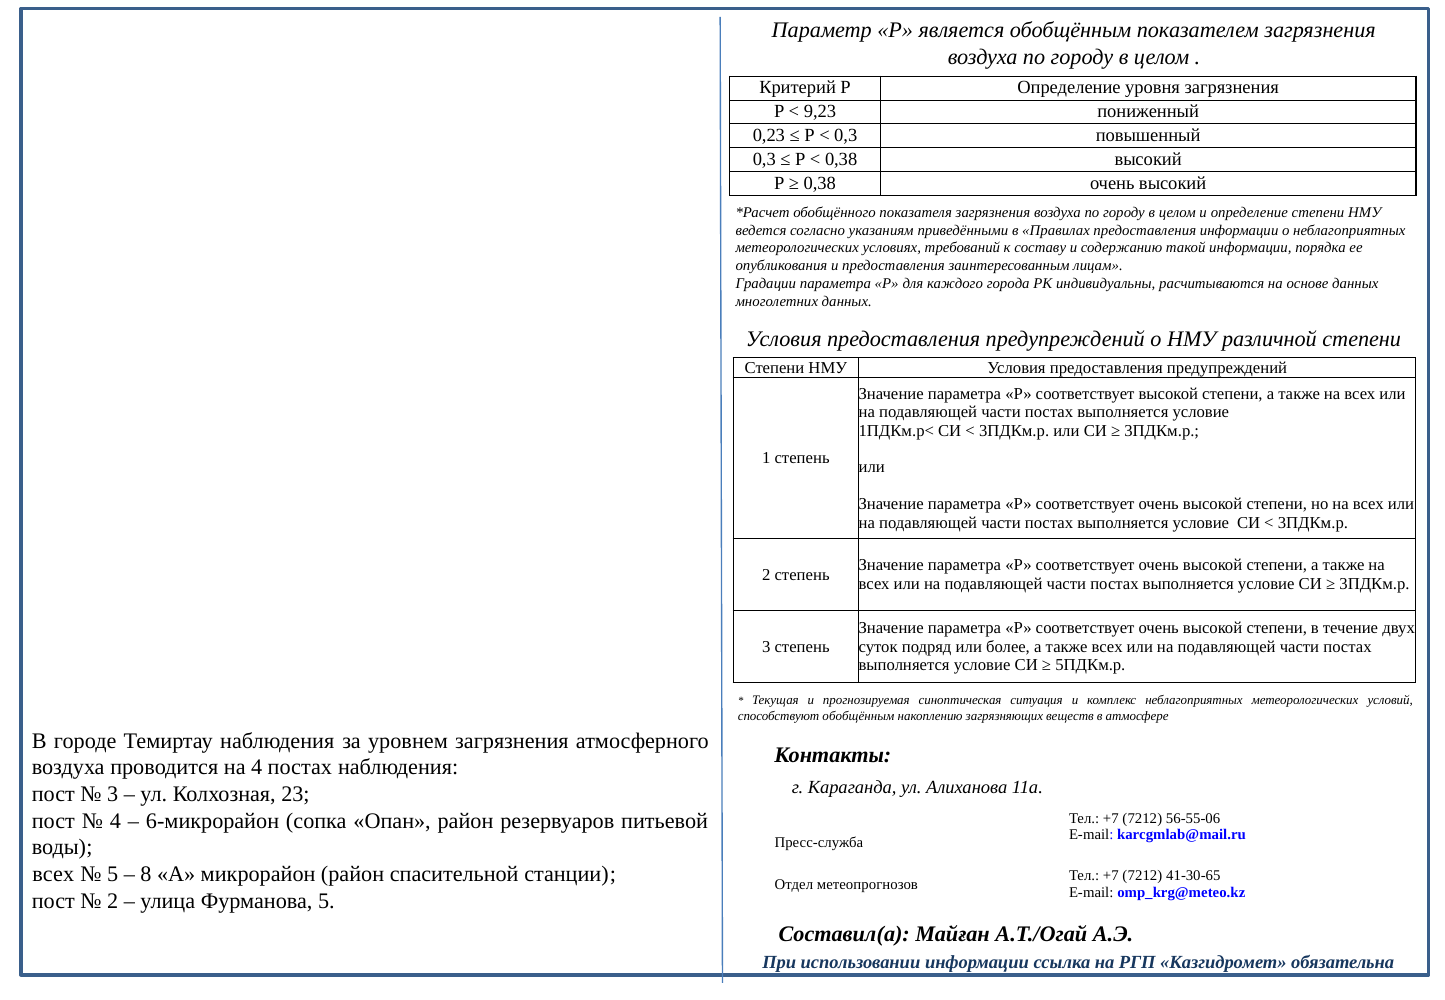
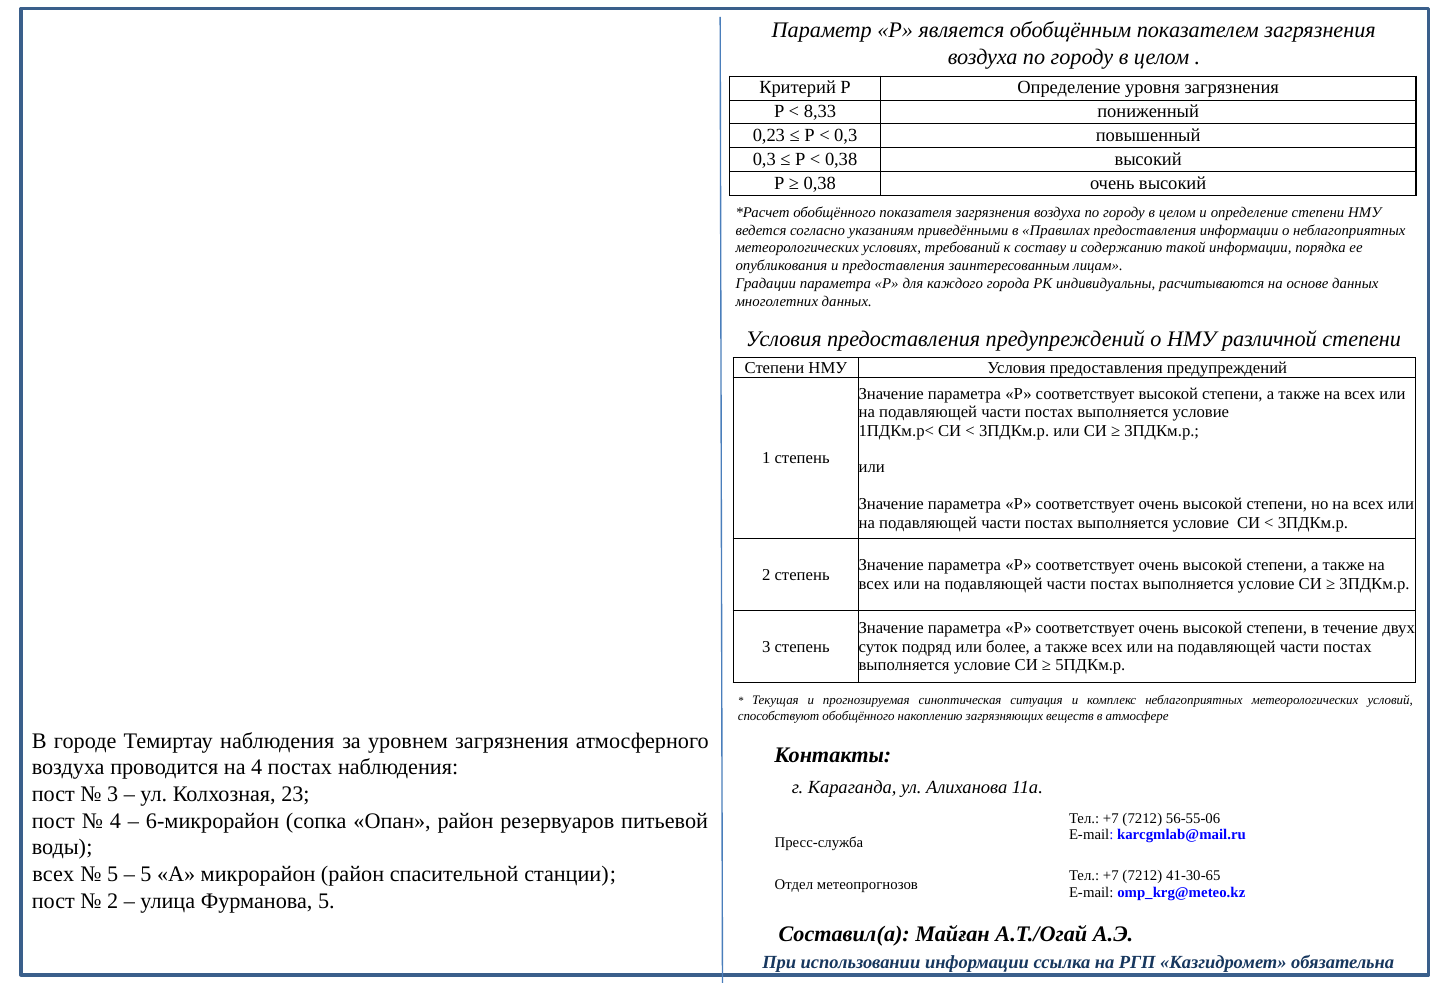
9,23: 9,23 -> 8,33
способствуют обобщённым: обобщённым -> обобщённого
8 at (146, 874): 8 -> 5
